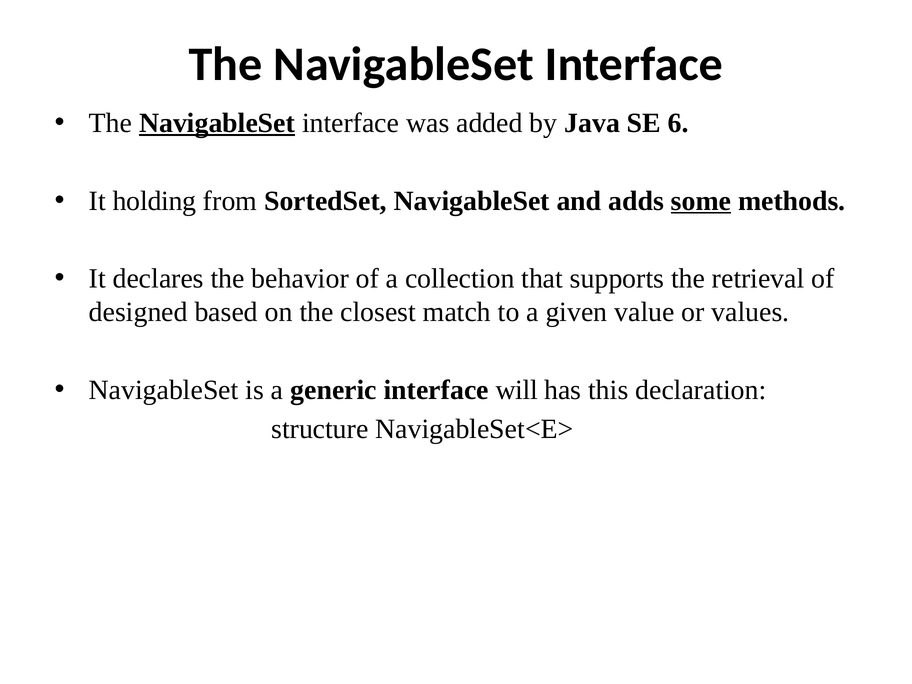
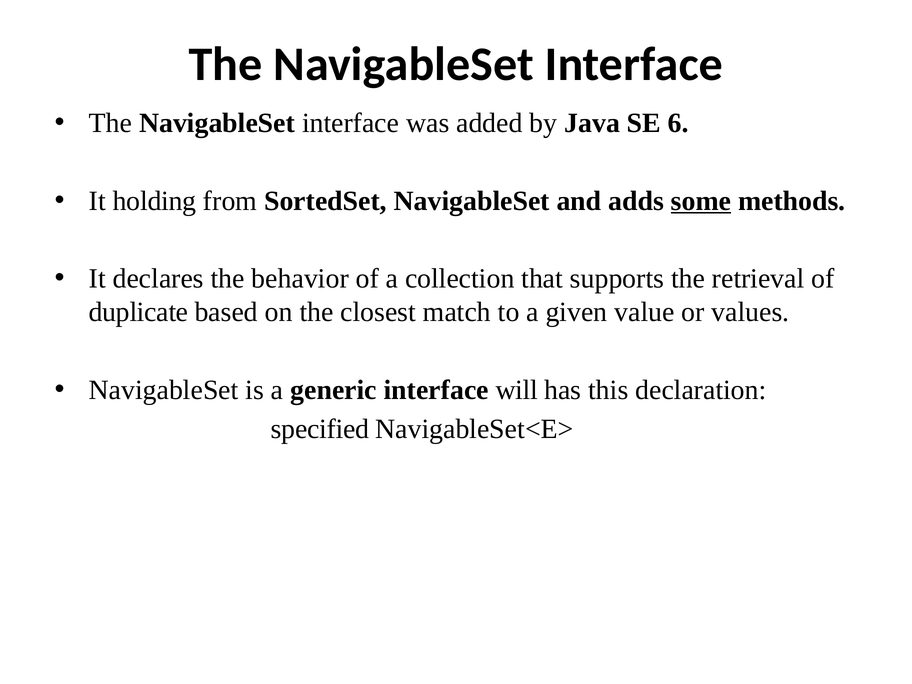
NavigableSet at (217, 123) underline: present -> none
designed: designed -> duplicate
structure: structure -> specified
